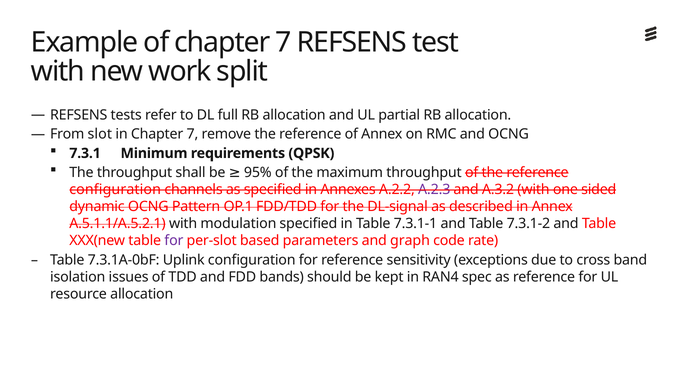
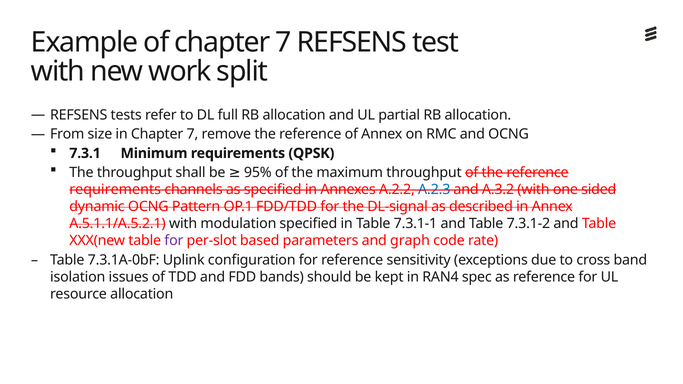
slot: slot -> size
configuration at (115, 190): configuration -> requirements
A.2.3 colour: purple -> blue
